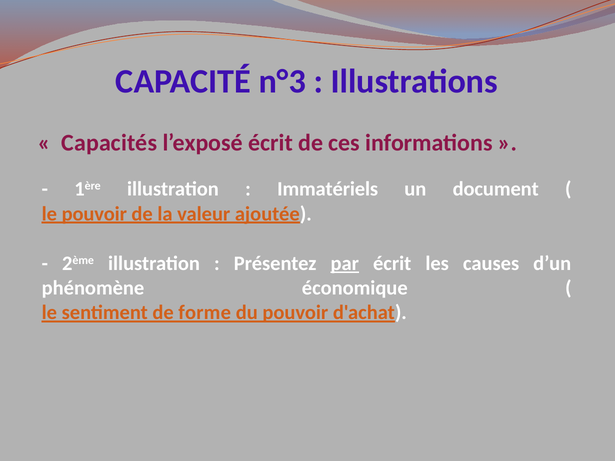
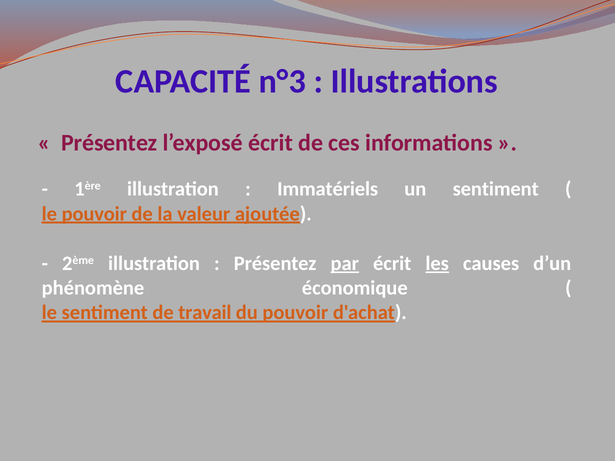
Capacités at (109, 143): Capacités -> Présentez
un document: document -> sentiment
les underline: none -> present
forme: forme -> travail
